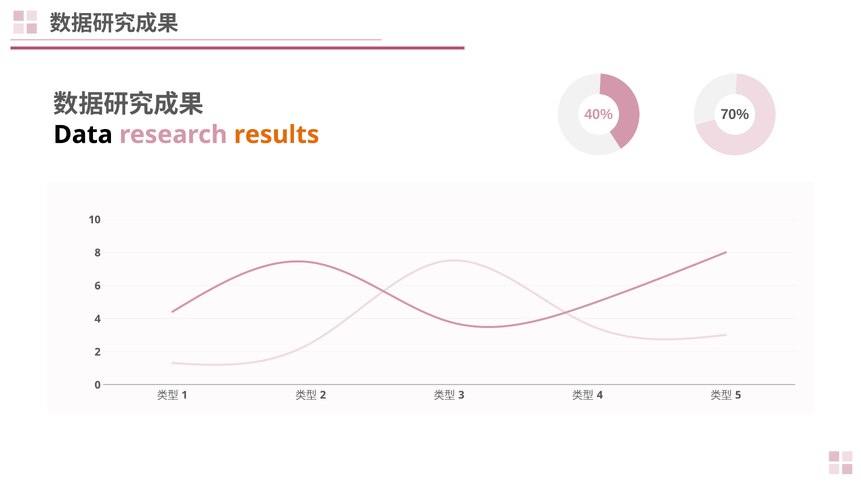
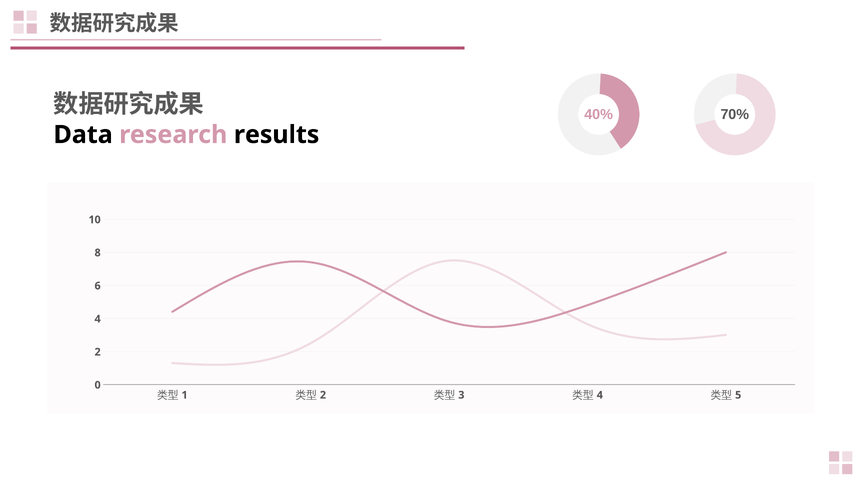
results colour: orange -> black
